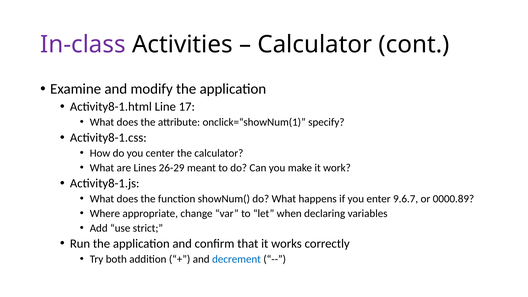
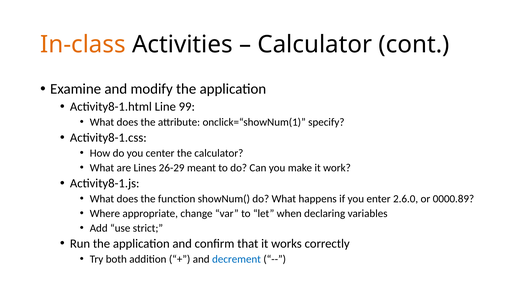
In-class colour: purple -> orange
17: 17 -> 99
9.6.7: 9.6.7 -> 2.6.0
